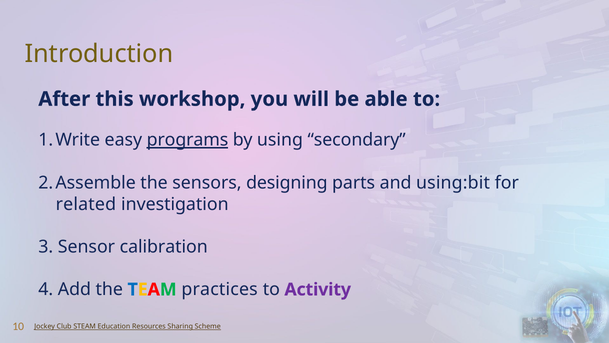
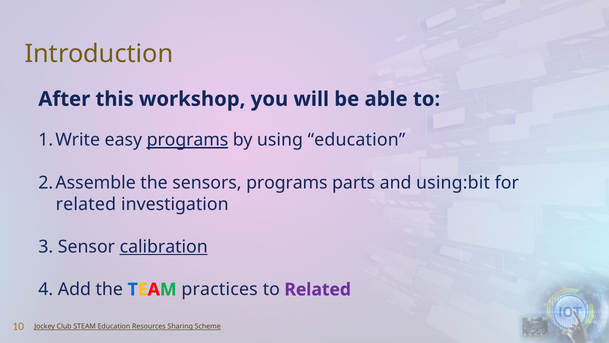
using secondary: secondary -> education
sensors designing: designing -> programs
calibration underline: none -> present
to Activity: Activity -> Related
